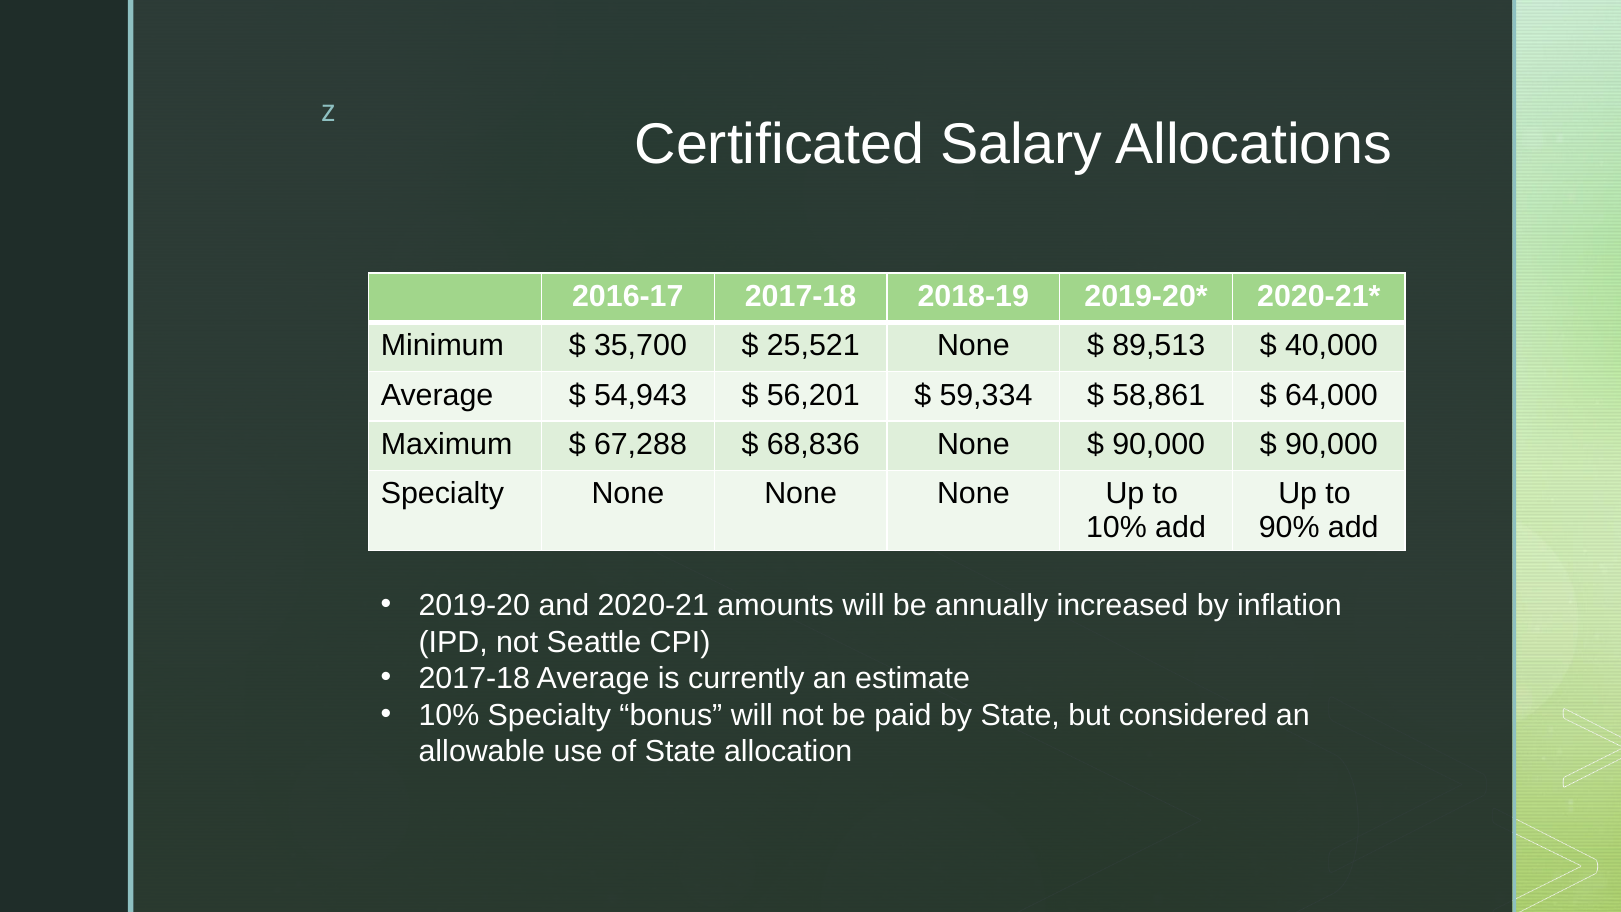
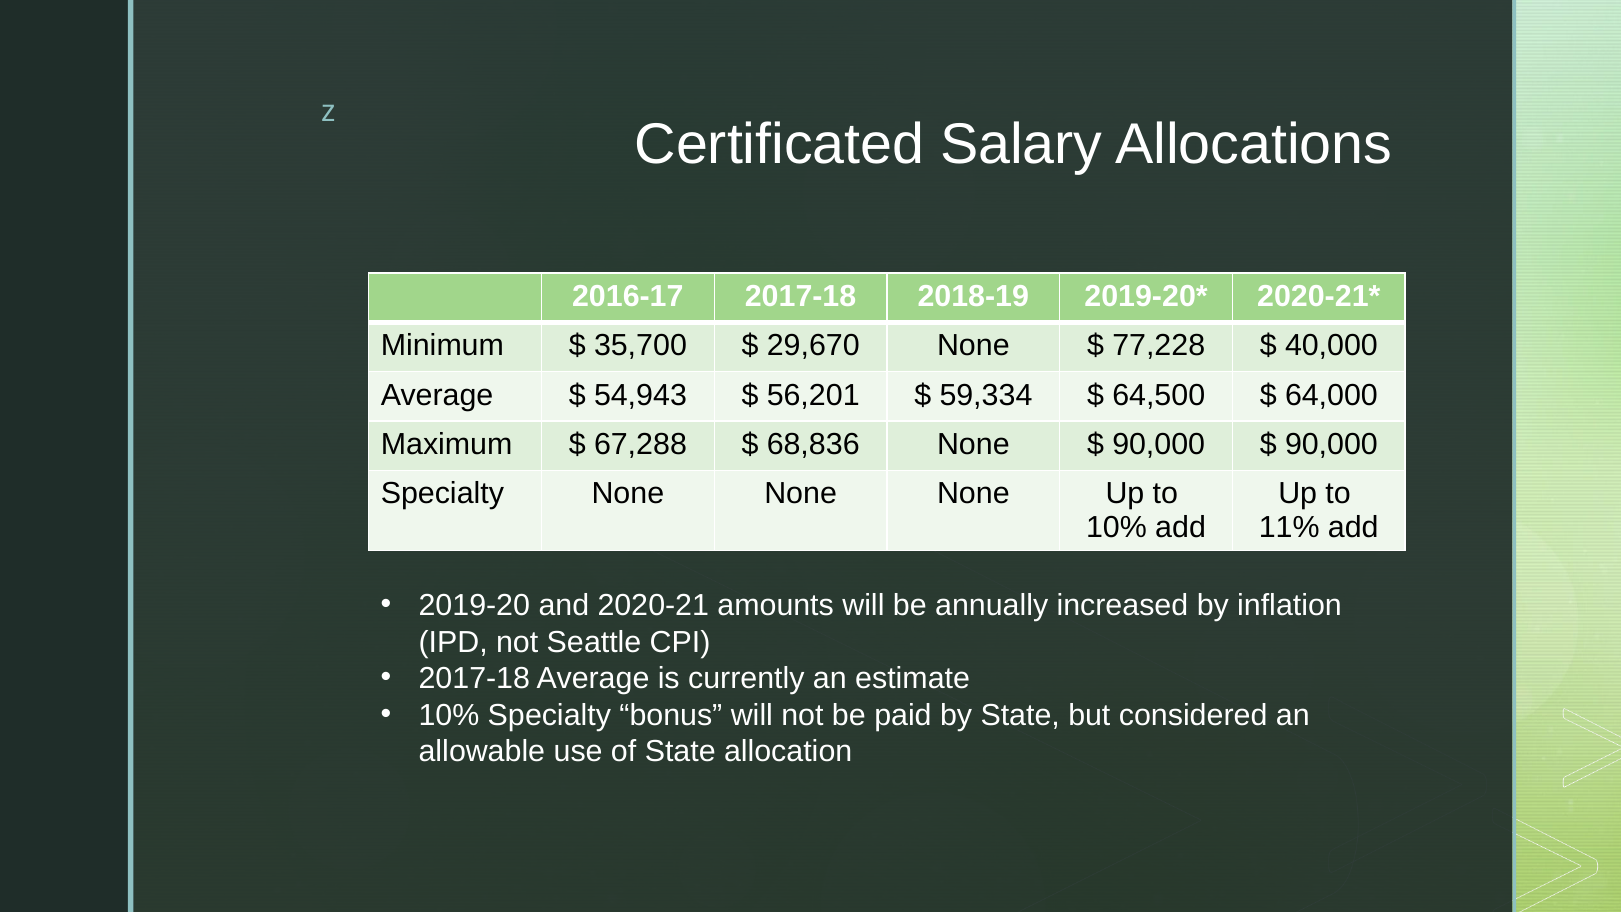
25,521: 25,521 -> 29,670
89,513: 89,513 -> 77,228
58,861: 58,861 -> 64,500
90%: 90% -> 11%
